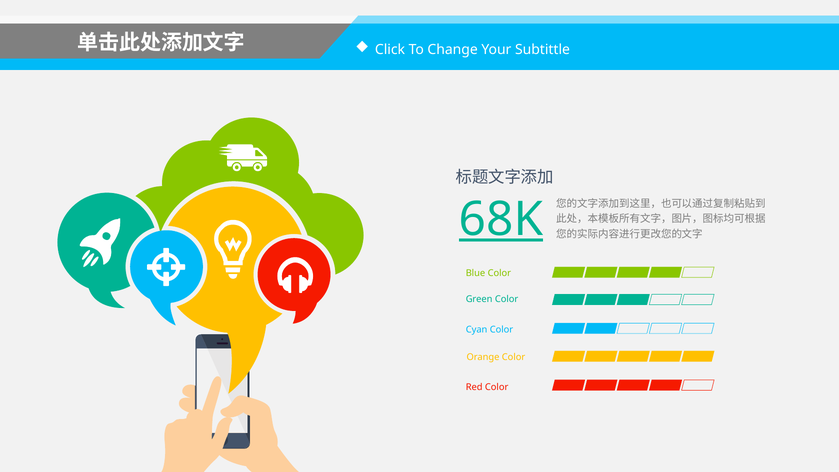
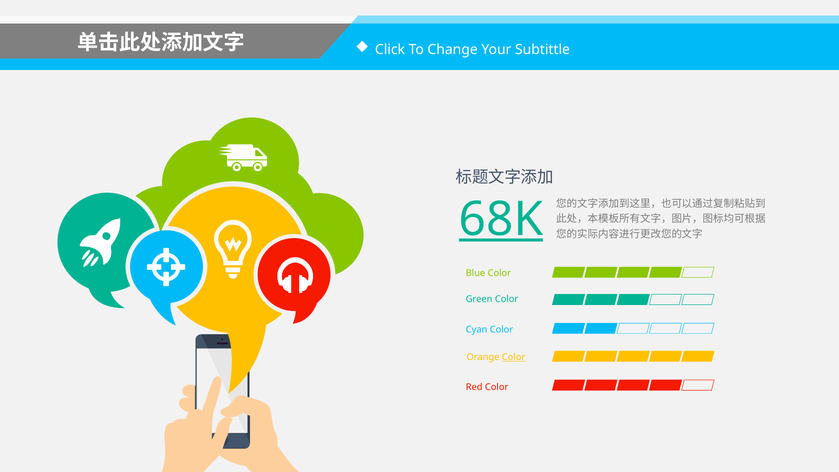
Color at (514, 357) underline: none -> present
